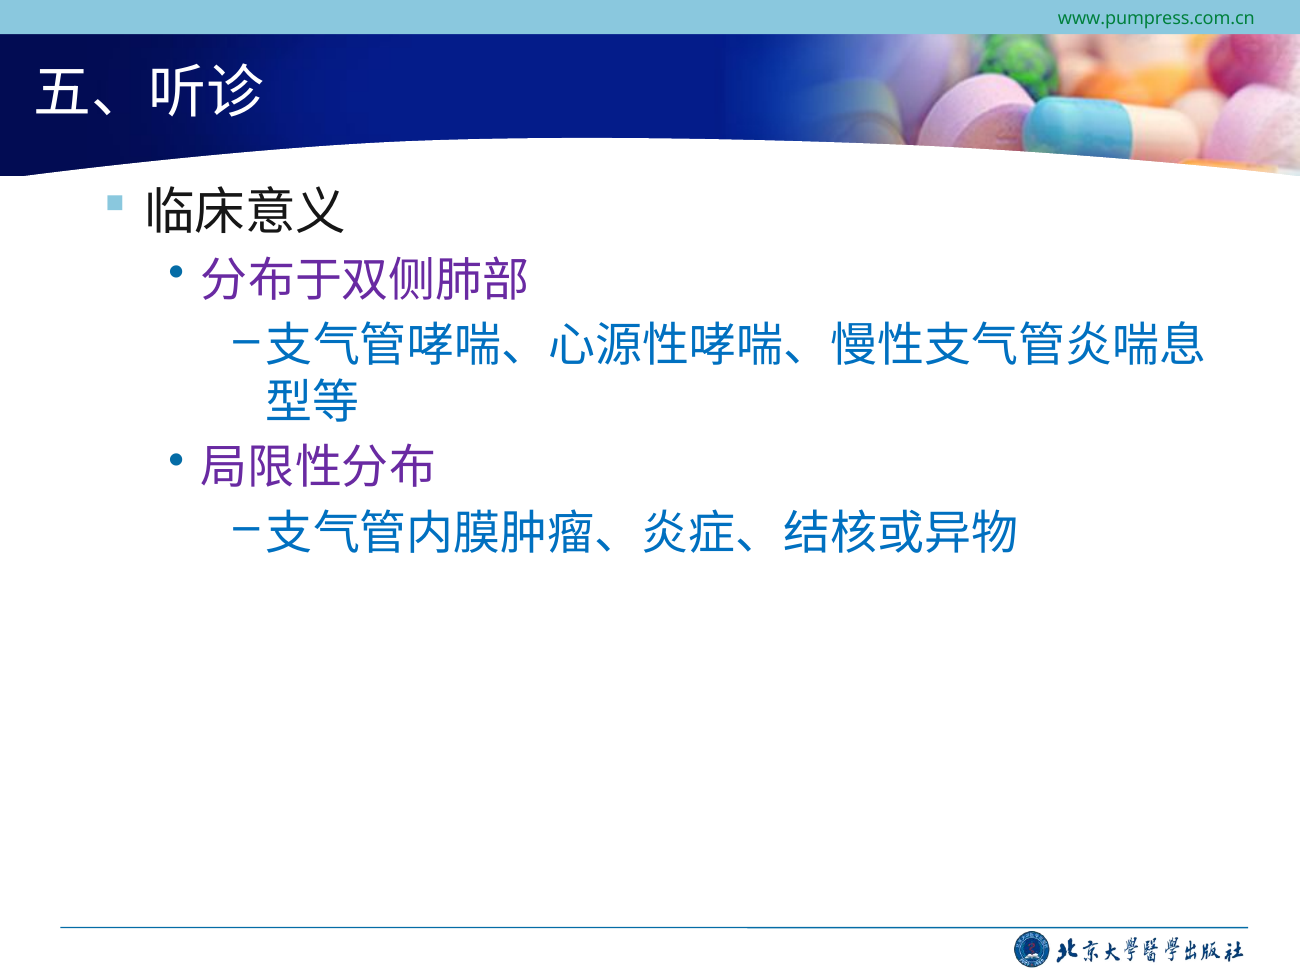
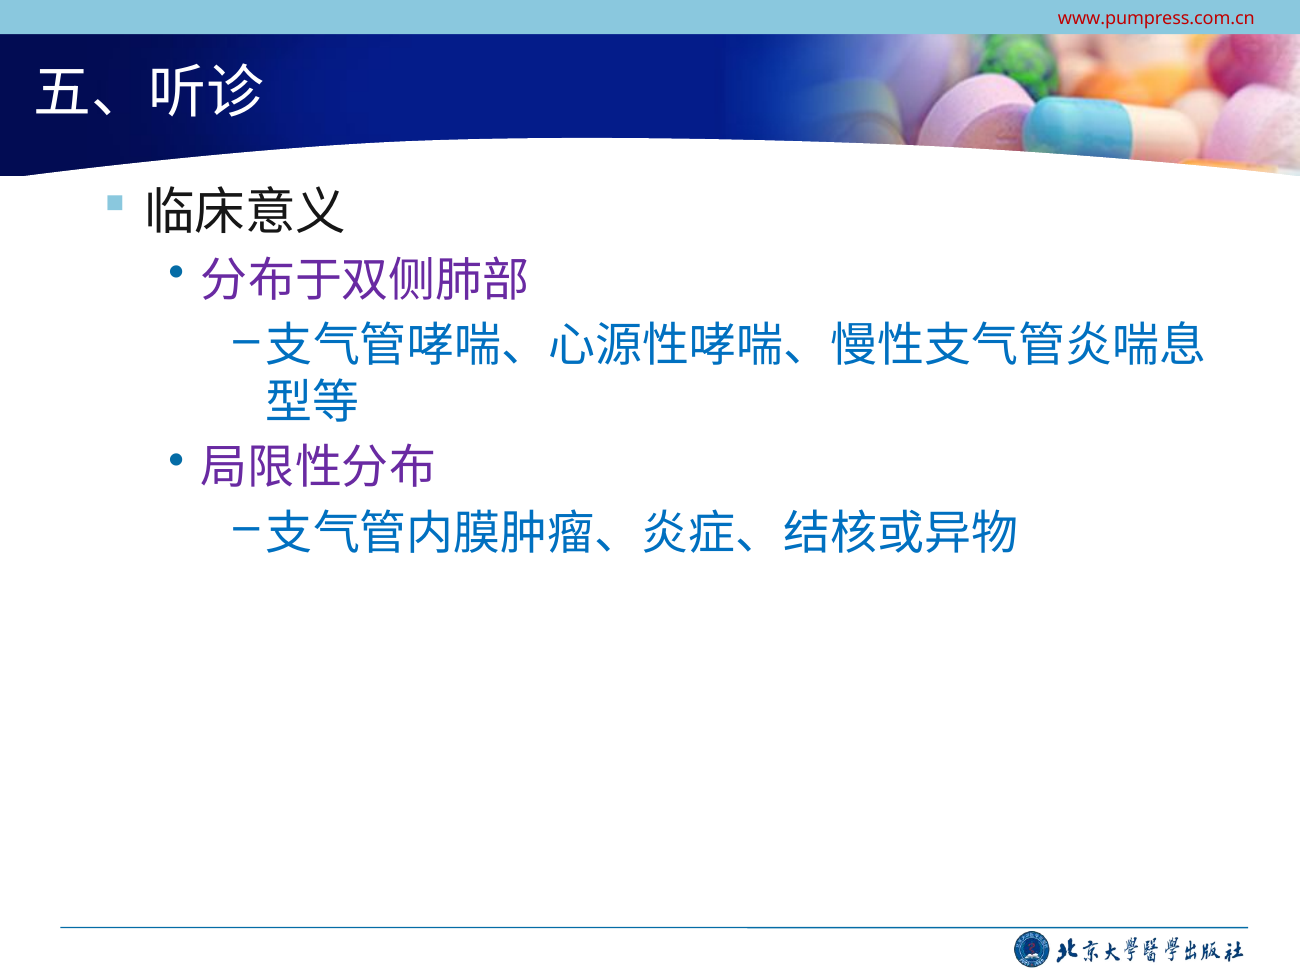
www.pumpress.com.cn colour: green -> red
